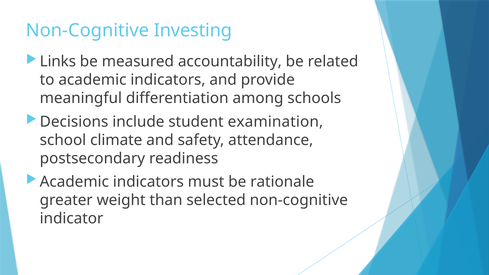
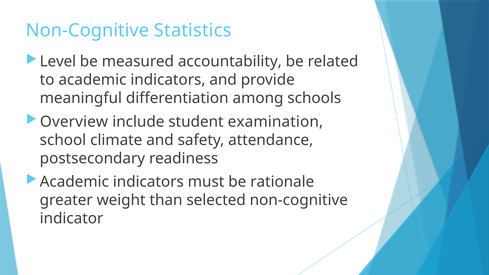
Investing: Investing -> Statistics
Links: Links -> Level
Decisions: Decisions -> Overview
